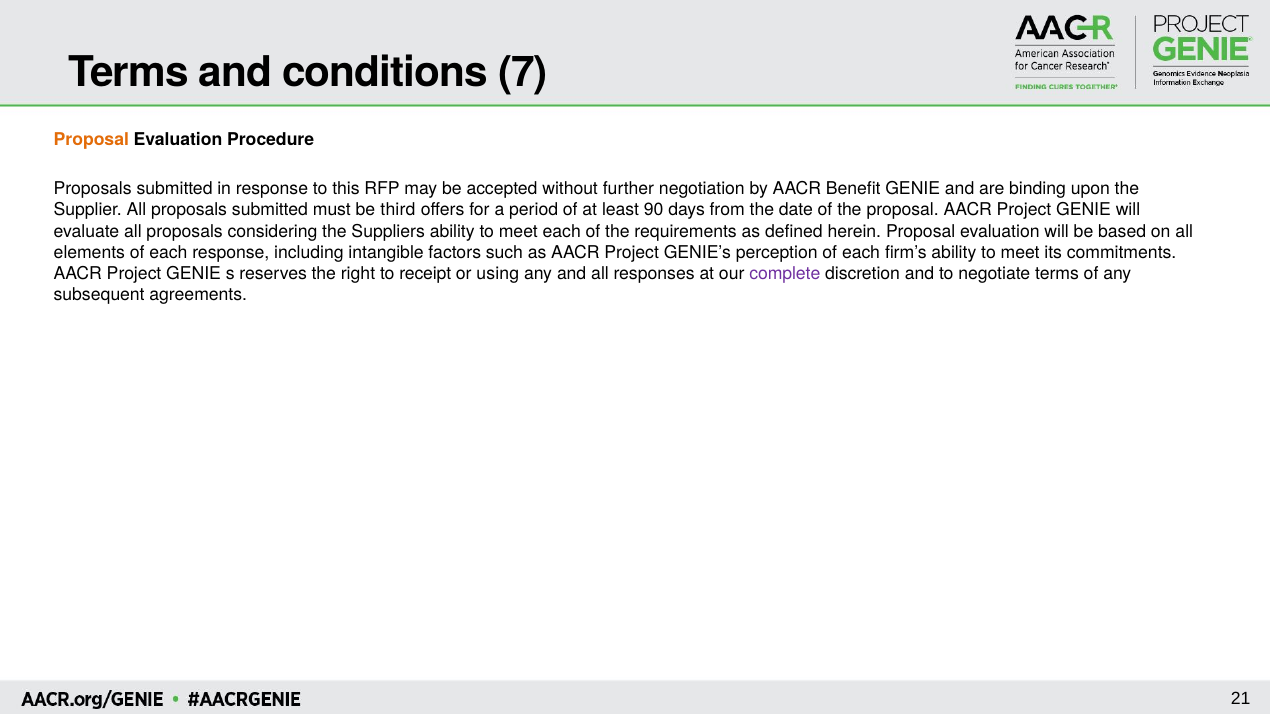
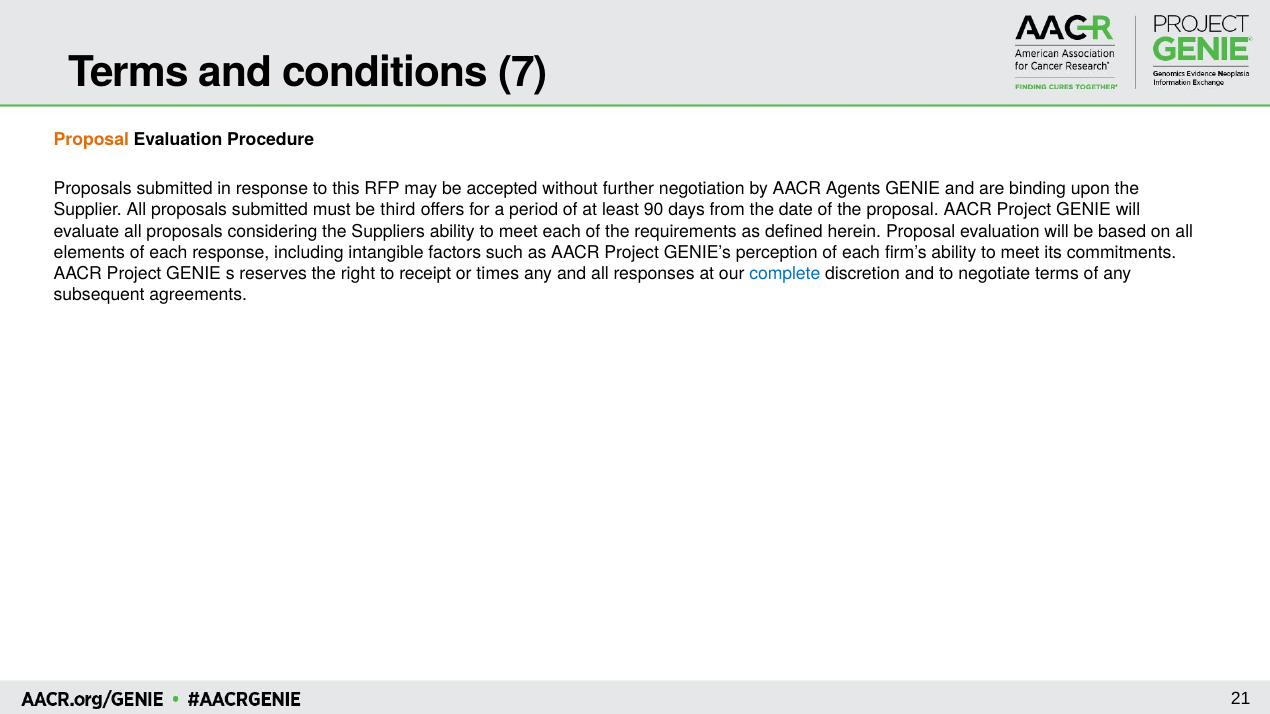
Benefit: Benefit -> Agents
using: using -> times
complete colour: purple -> blue
